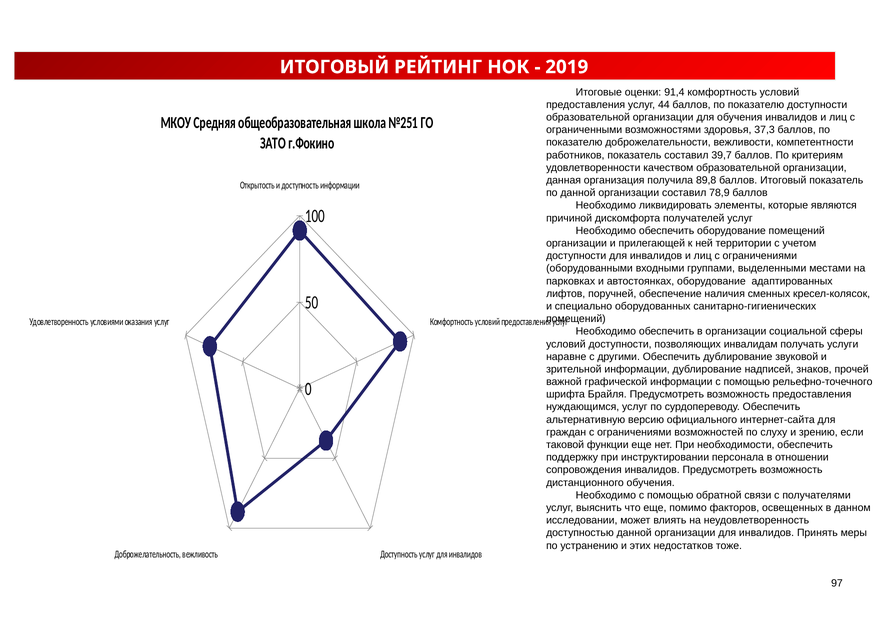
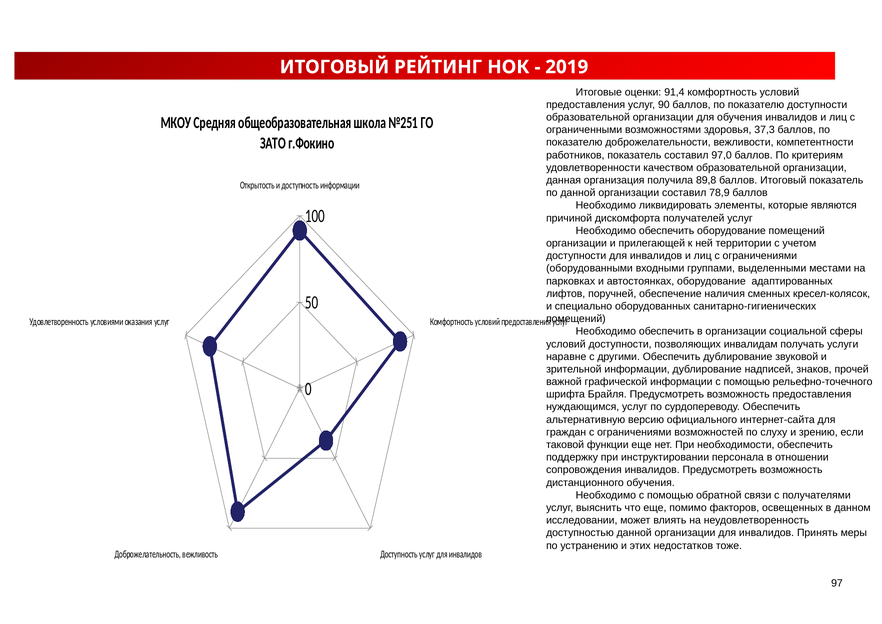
44: 44 -> 90
39,7: 39,7 -> 97,0
